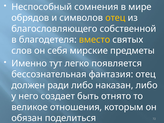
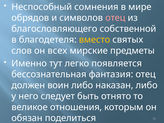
отец at (115, 18) colour: yellow -> pink
себя: себя -> всех
ради: ради -> воин
создает: создает -> следует
